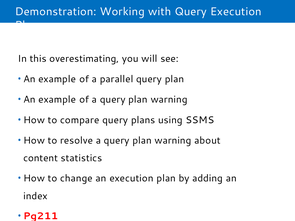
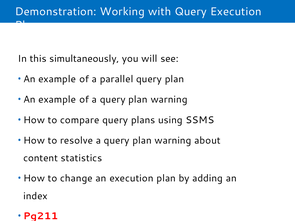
overestimating: overestimating -> simultaneously
